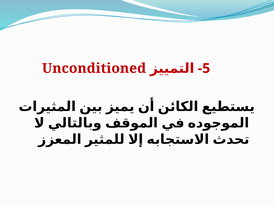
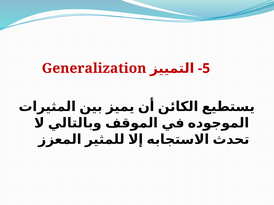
Unconditioned: Unconditioned -> Generalization
